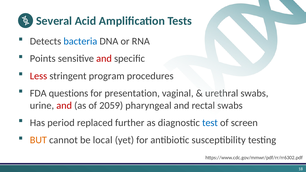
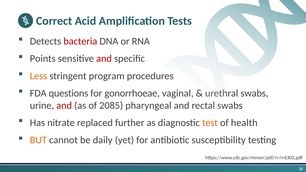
Several: Several -> Correct
bacteria colour: blue -> red
Less colour: red -> orange
presentation: presentation -> gonorrhoeae
2059: 2059 -> 2085
period: period -> nitrate
test colour: blue -> orange
screen: screen -> health
local: local -> daily
